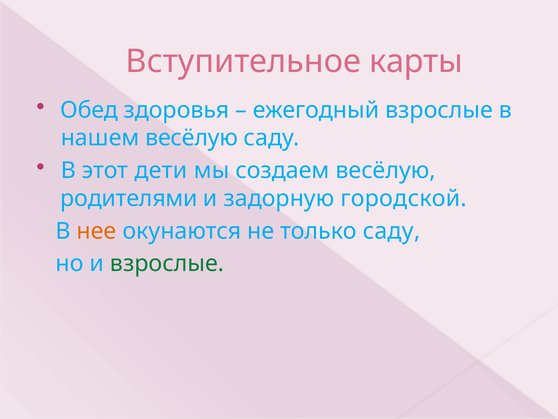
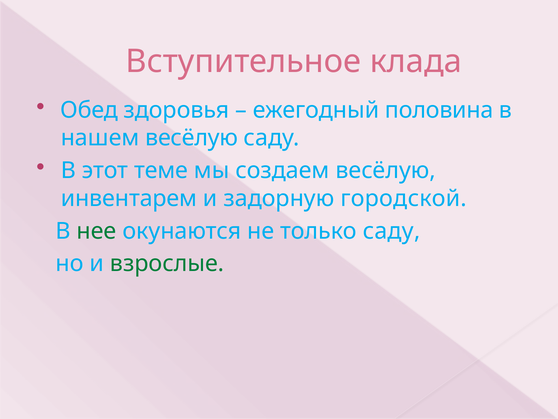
карты: карты -> клада
ежегодный взрослые: взрослые -> половина
дети: дети -> теме
родителями: родителями -> инвентарем
нее colour: orange -> green
